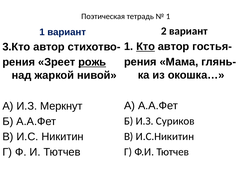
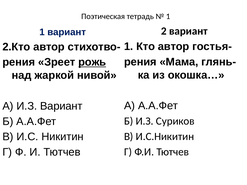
Кто underline: present -> none
3.Кто: 3.Кто -> 2.Кто
И.З Меркнут: Меркнут -> Вариант
